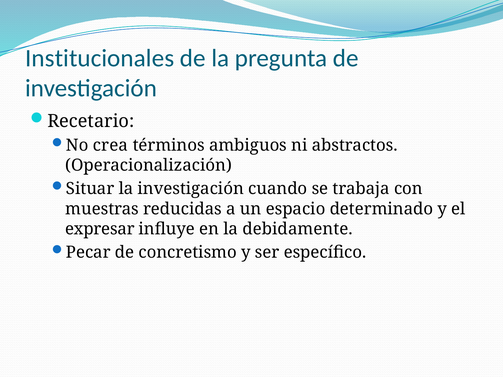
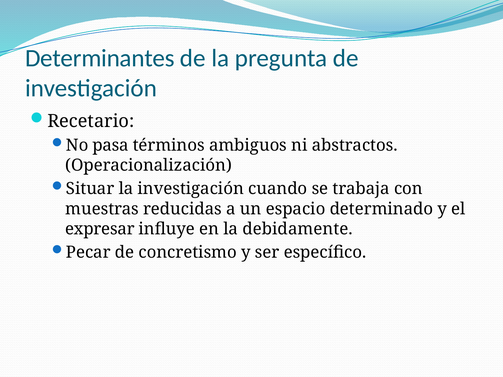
Institucionales: Institucionales -> Determinantes
crea: crea -> pasa
